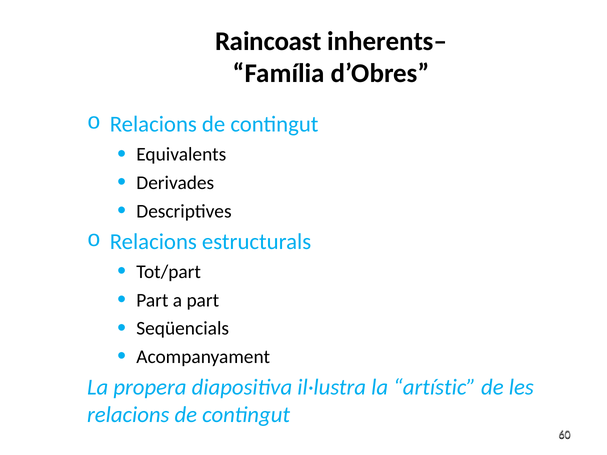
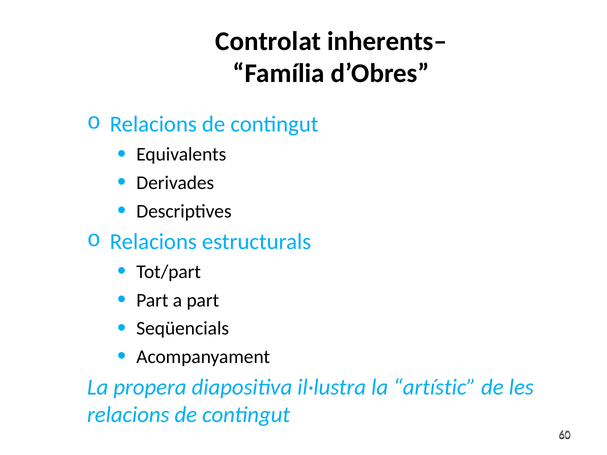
Raincoast: Raincoast -> Controlat
